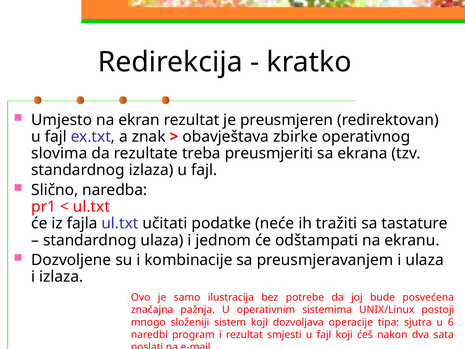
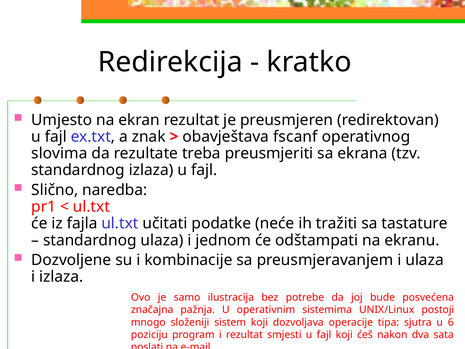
zbirke: zbirke -> fscanf
naredbi: naredbi -> poziciju
